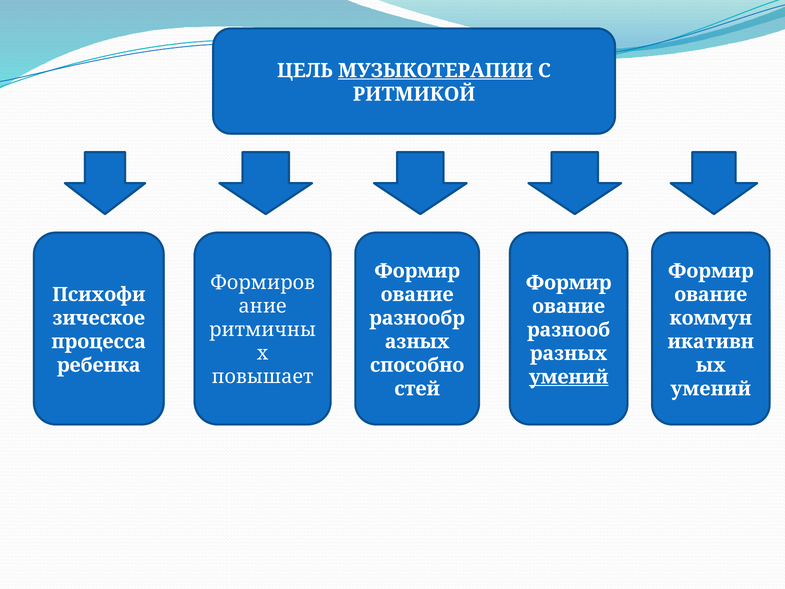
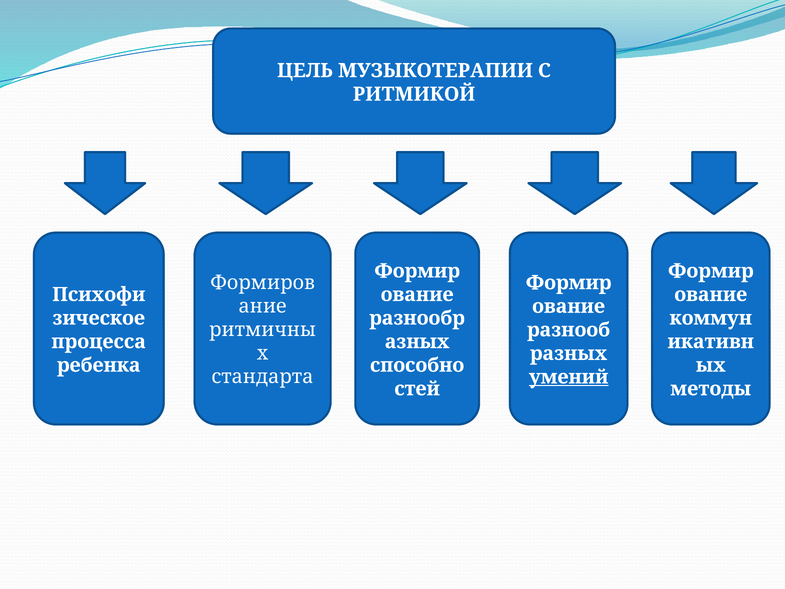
МУЗЫКОТЕРАПИИ underline: present -> none
повышает: повышает -> стандарта
умений at (711, 389): умений -> методы
